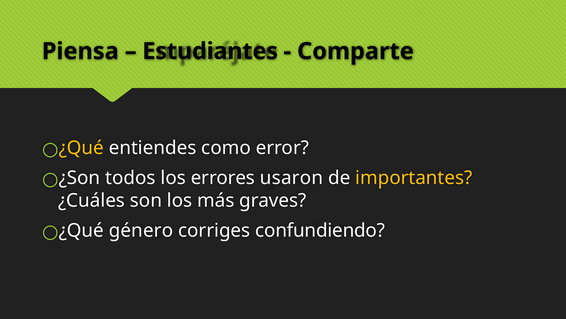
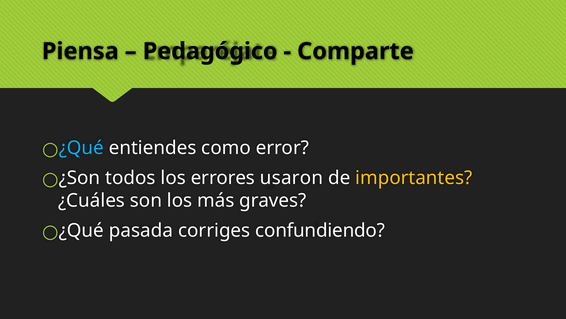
Estudiantes: Estudiantes -> Pedagógico
¿Qué at (81, 148) colour: yellow -> light blue
género: género -> pasada
